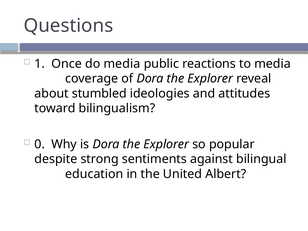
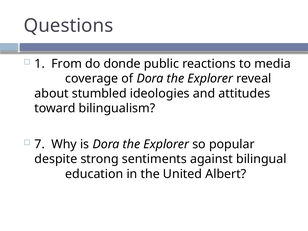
Once: Once -> From
do media: media -> donde
0: 0 -> 7
